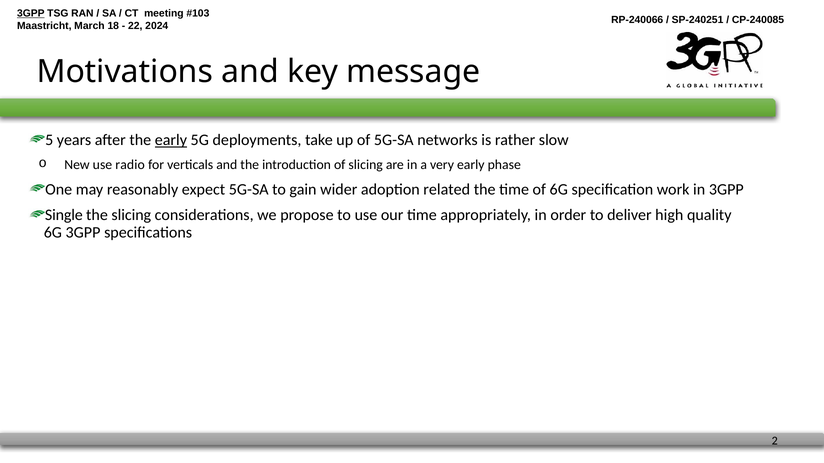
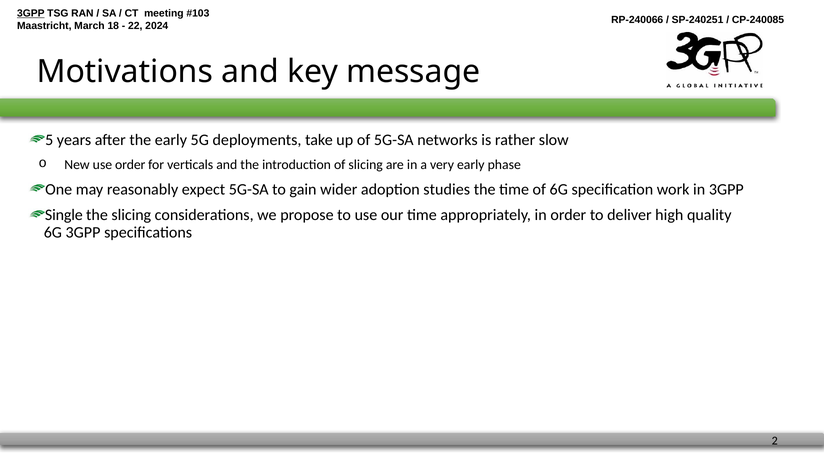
early at (171, 140) underline: present -> none
use radio: radio -> order
related: related -> studies
